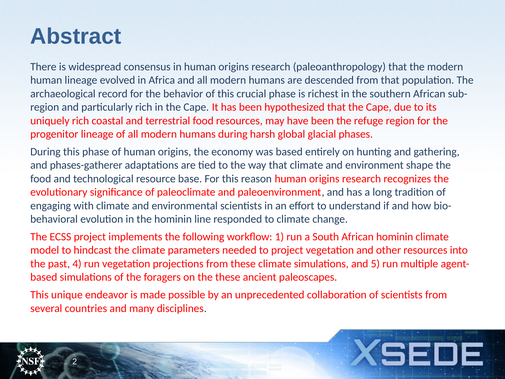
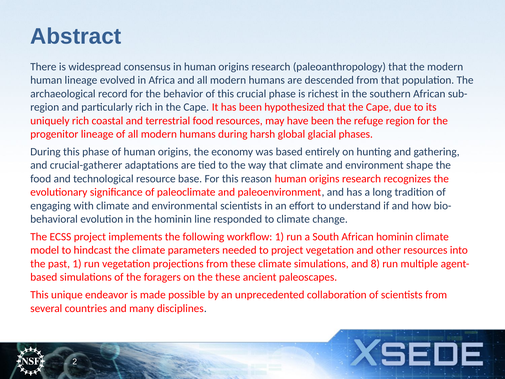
phases-gatherer: phases-gatherer -> crucial-gatherer
past 4: 4 -> 1
5: 5 -> 8
